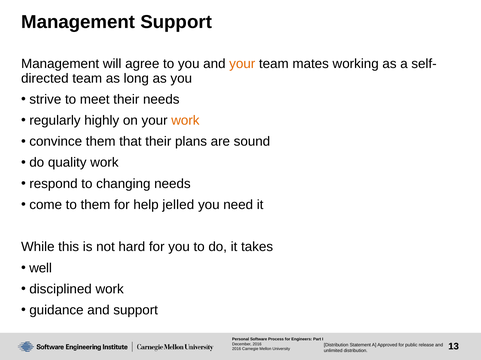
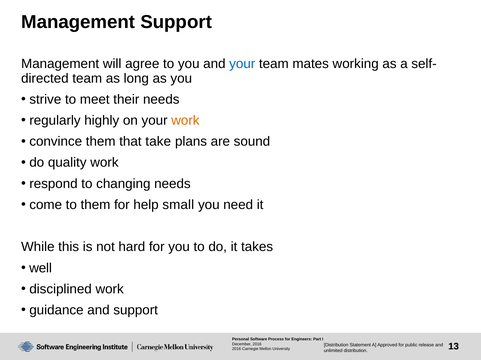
your at (242, 64) colour: orange -> blue
that their: their -> take
jelled: jelled -> small
